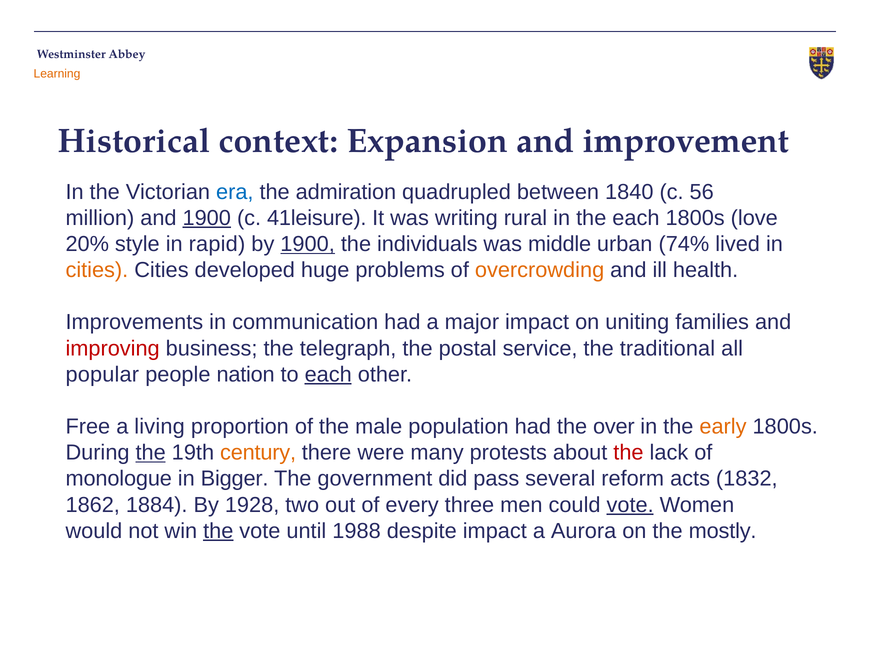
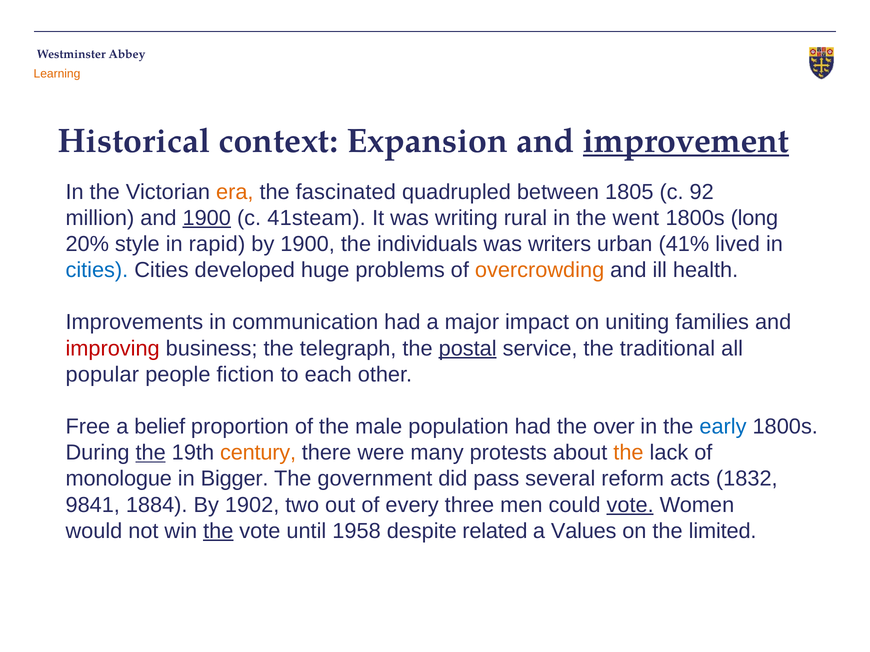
improvement underline: none -> present
era colour: blue -> orange
admiration: admiration -> fascinated
1840: 1840 -> 1805
56: 56 -> 92
41leisure: 41leisure -> 41steam
the each: each -> went
love: love -> long
1900 at (308, 244) underline: present -> none
middle: middle -> writers
74%: 74% -> 41%
cities at (97, 270) colour: orange -> blue
postal underline: none -> present
nation: nation -> fiction
each at (328, 375) underline: present -> none
living: living -> belief
early colour: orange -> blue
the at (628, 453) colour: red -> orange
1862: 1862 -> 9841
1928: 1928 -> 1902
1988: 1988 -> 1958
despite impact: impact -> related
Aurora: Aurora -> Values
mostly: mostly -> limited
